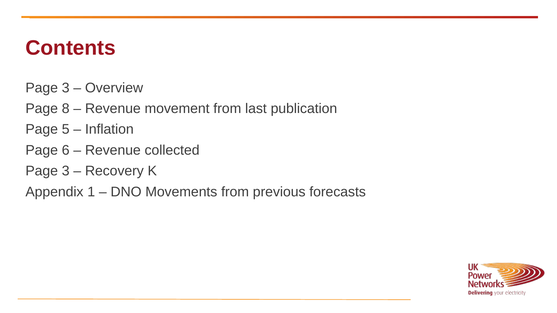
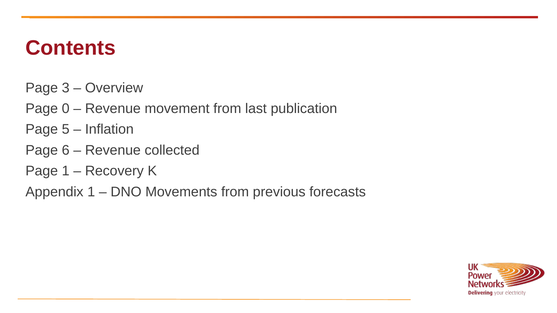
8: 8 -> 0
3 at (66, 171): 3 -> 1
